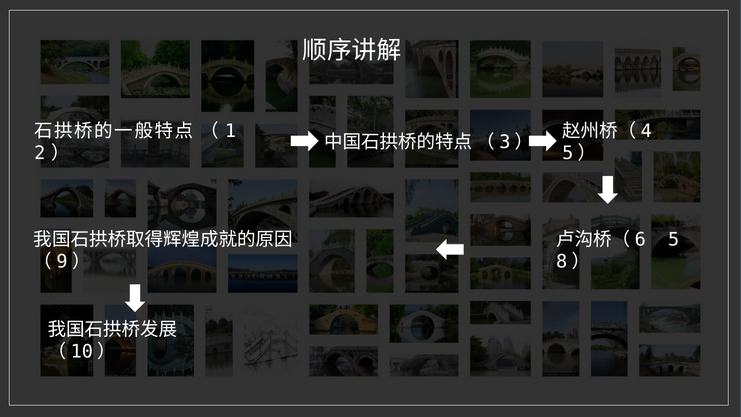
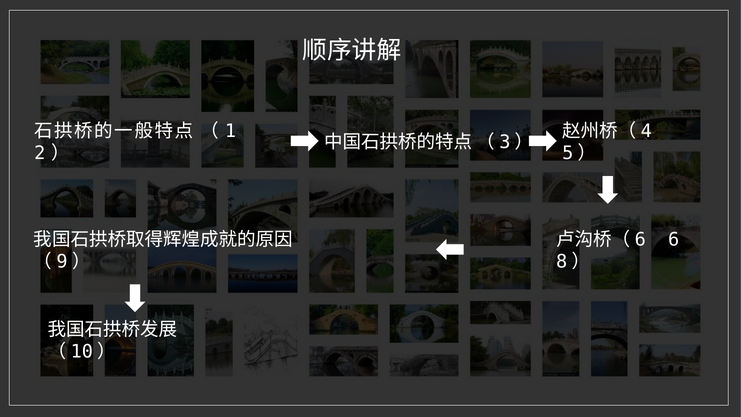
5: 5 -> 6
